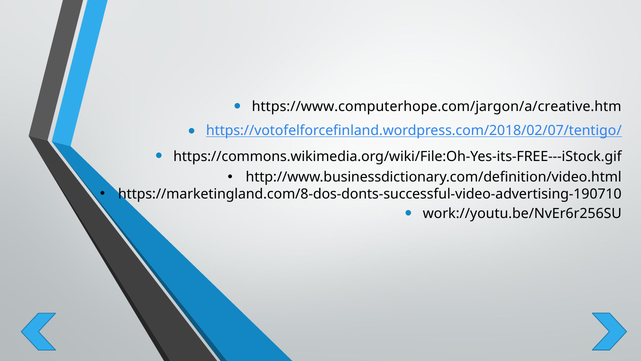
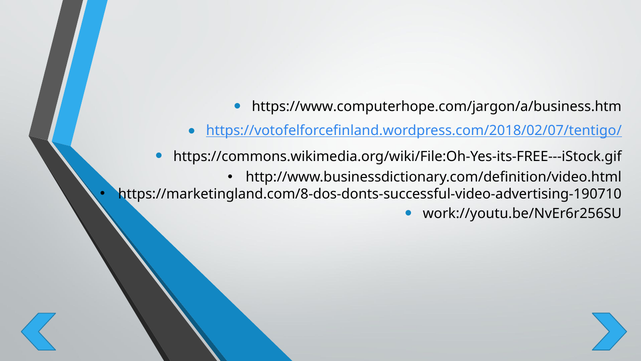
https://www.computerhope.com/jargon/a/creative.htm: https://www.computerhope.com/jargon/a/creative.htm -> https://www.computerhope.com/jargon/a/business.htm
